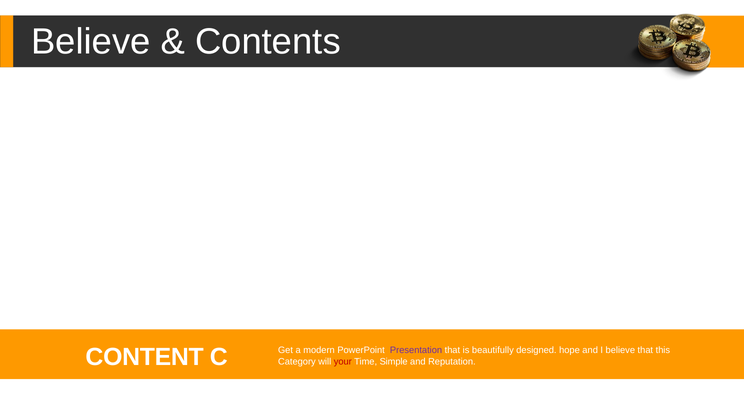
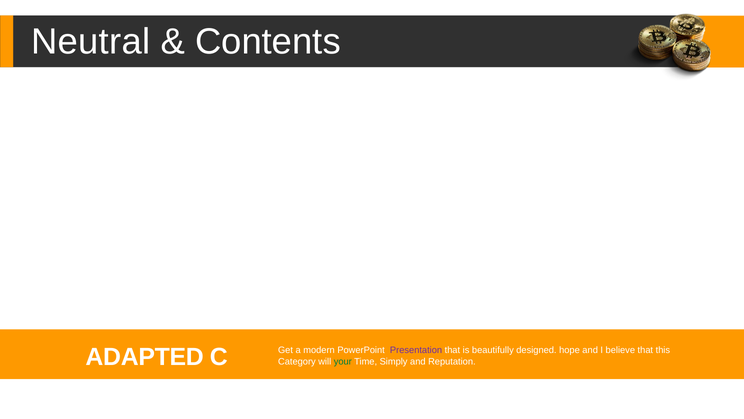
Believe at (91, 41): Believe -> Neutral
CONTENT: CONTENT -> ADAPTED
your colour: red -> green
Simple: Simple -> Simply
